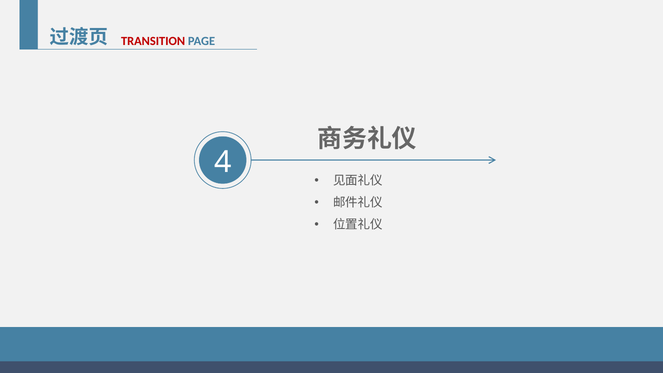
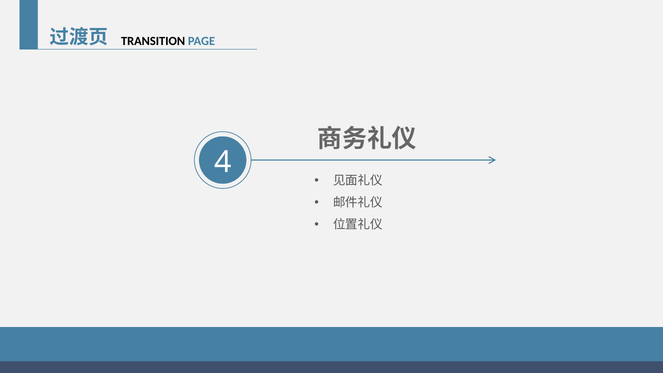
TRANSITION colour: red -> black
